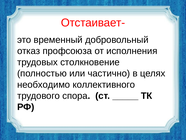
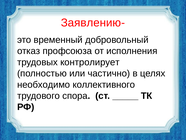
Отстаивает-: Отстаивает- -> Заявлению-
столкновение: столкновение -> контролирует
